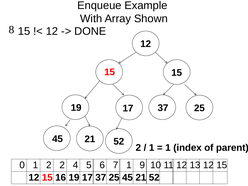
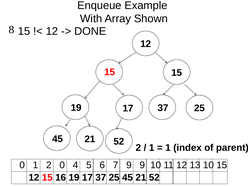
2 2: 2 -> 0
7 1: 1 -> 9
13 12: 12 -> 10
